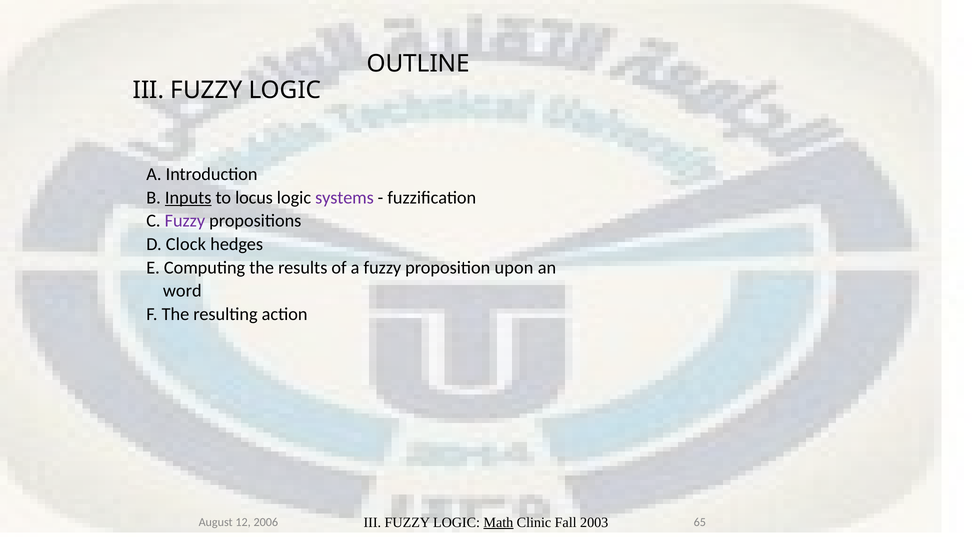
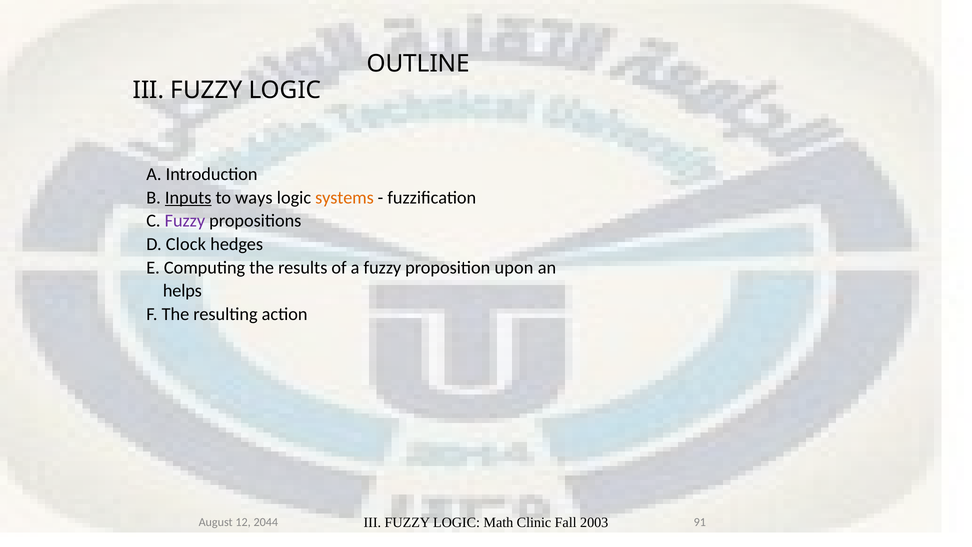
locus: locus -> ways
systems colour: purple -> orange
word: word -> helps
Math underline: present -> none
65: 65 -> 91
2006: 2006 -> 2044
